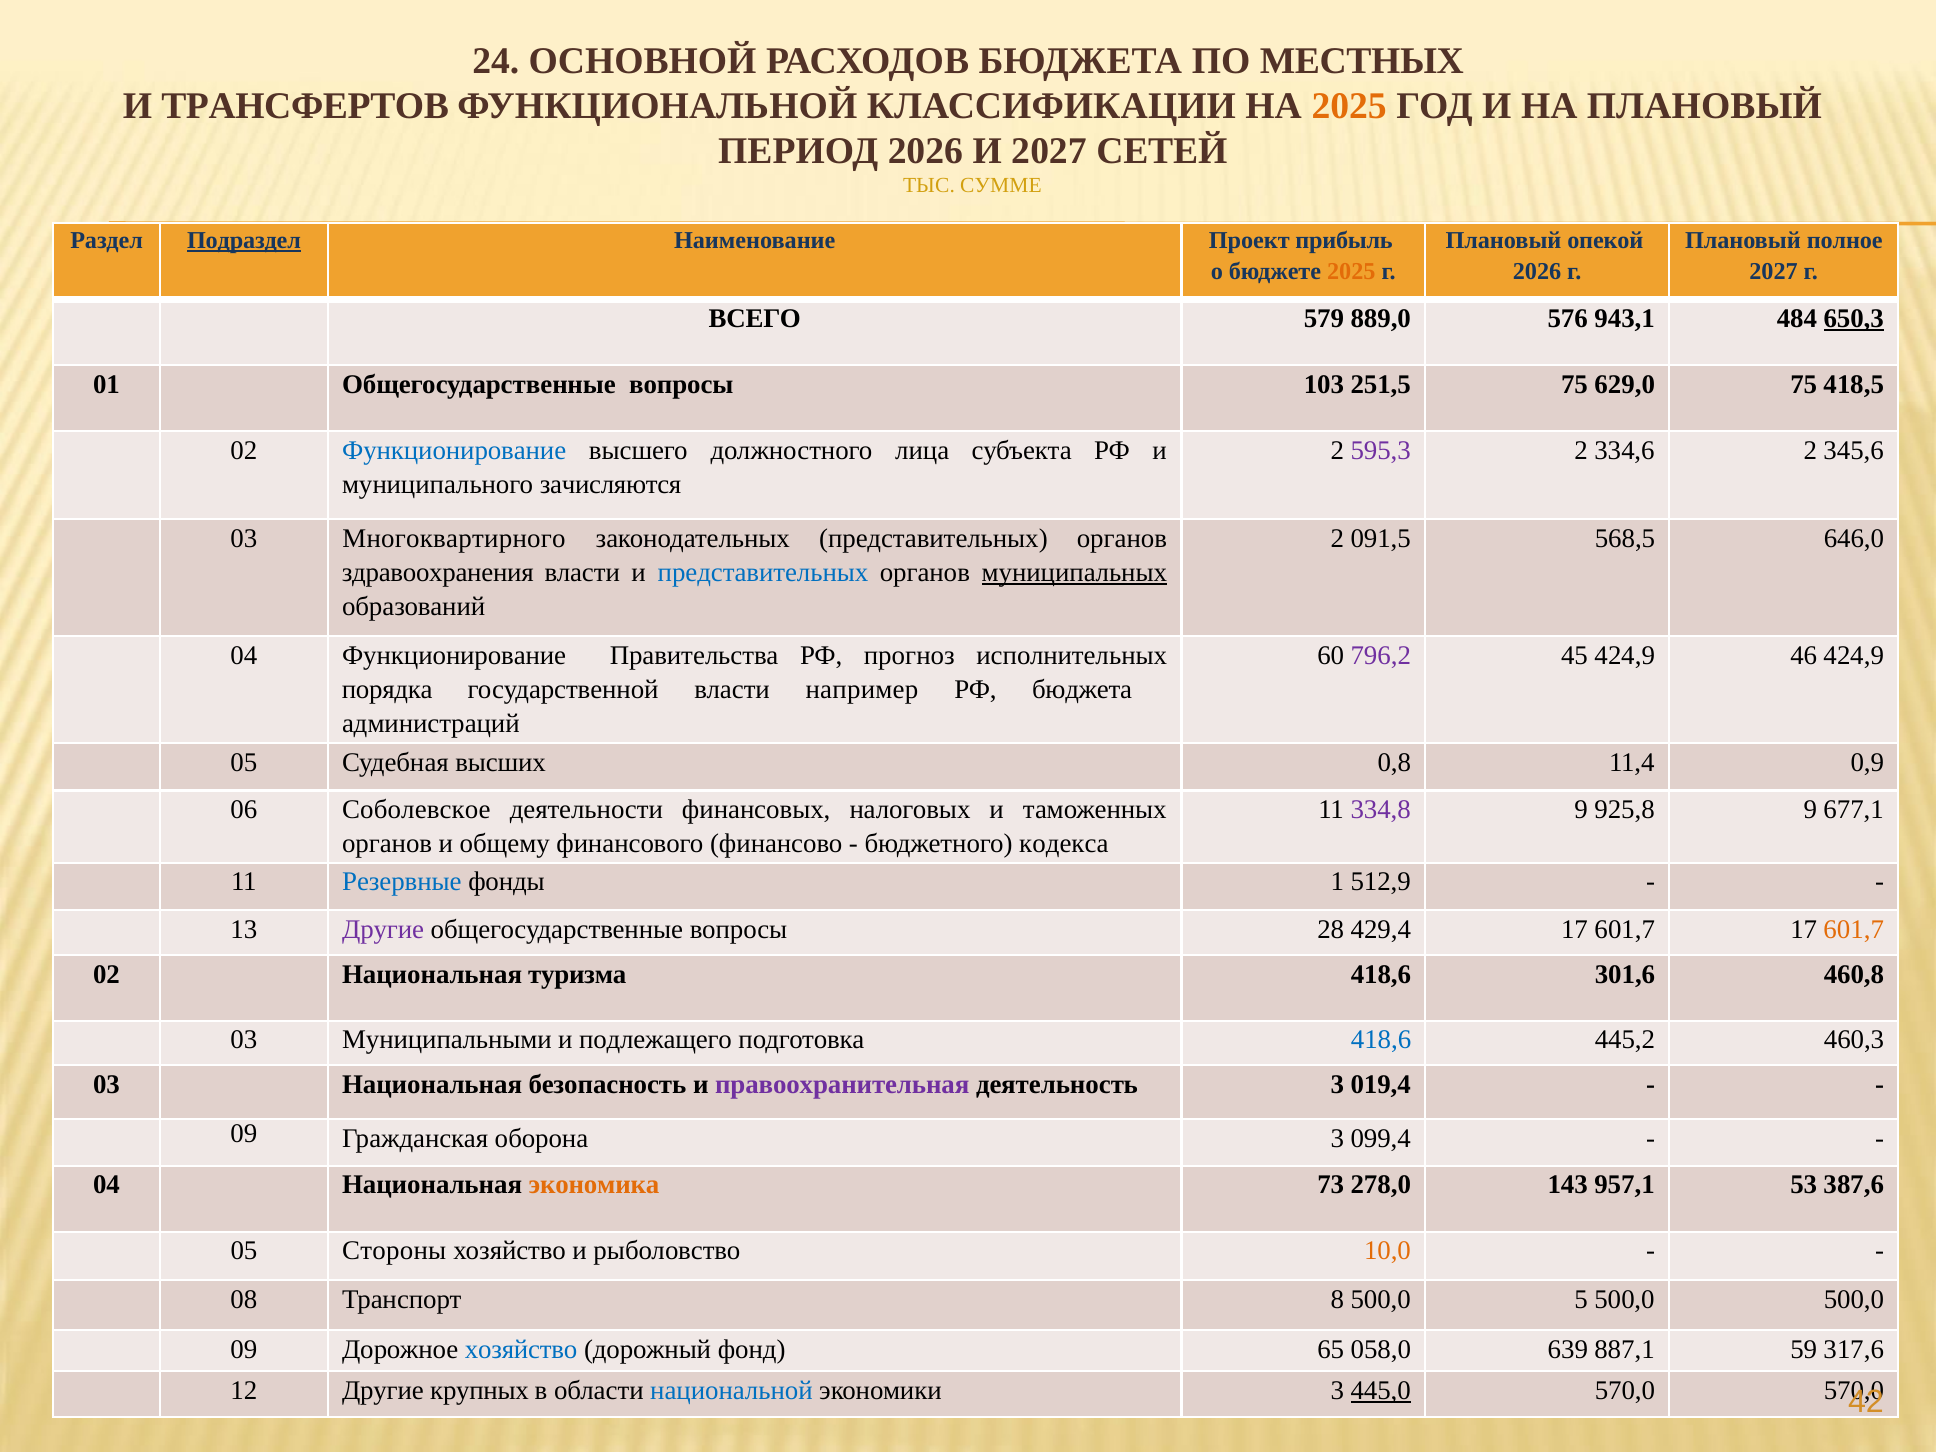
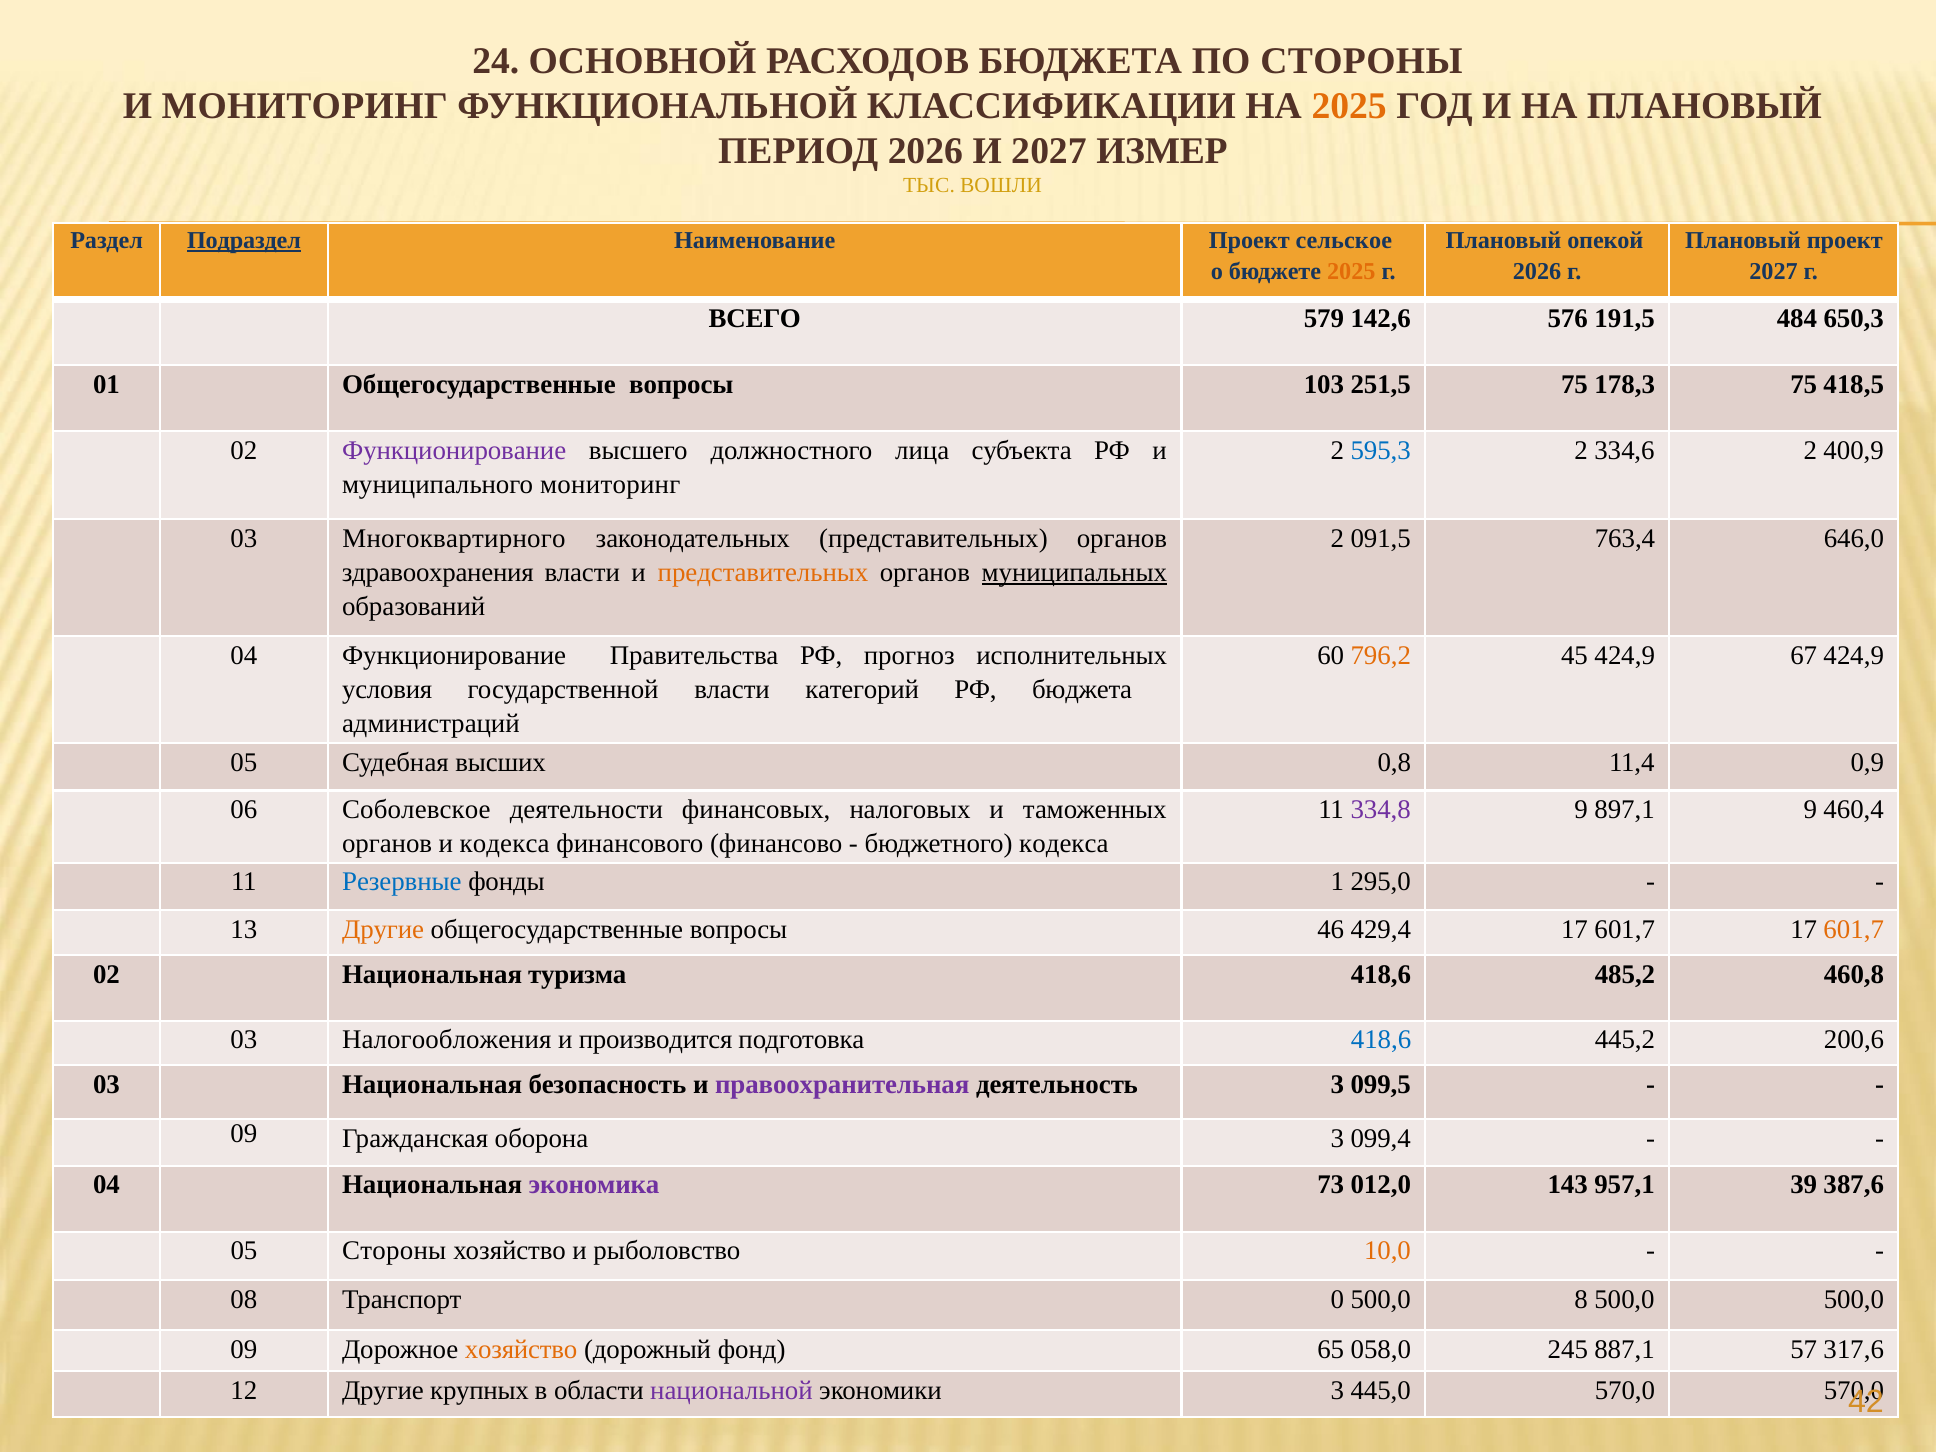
ПО МЕСТНЫХ: МЕСТНЫХ -> СТОРОНЫ
И ТРАНСФЕРТОВ: ТРАНСФЕРТОВ -> МОНИТОРИНГ
СЕТЕЙ: СЕТЕЙ -> ИЗМЕР
СУММЕ: СУММЕ -> ВОШЛИ
прибыль: прибыль -> сельское
Плановый полное: полное -> проект
889,0: 889,0 -> 142,6
943,1: 943,1 -> 191,5
650,3 underline: present -> none
629,0: 629,0 -> 178,3
Функционирование at (454, 450) colour: blue -> purple
595,3 colour: purple -> blue
345,6: 345,6 -> 400,9
муниципального зачисляются: зачисляются -> мониторинг
568,5: 568,5 -> 763,4
представительных at (763, 573) colour: blue -> orange
796,2 colour: purple -> orange
46: 46 -> 67
порядка: порядка -> условия
например: например -> категорий
925,8: 925,8 -> 897,1
677,1: 677,1 -> 460,4
и общему: общему -> кодекса
512,9: 512,9 -> 295,0
Другие at (383, 929) colour: purple -> orange
28: 28 -> 46
301,6: 301,6 -> 485,2
Муниципальными: Муниципальными -> Налогообложения
подлежащего: подлежащего -> производится
460,3: 460,3 -> 200,6
019,4: 019,4 -> 099,5
экономика colour: orange -> purple
278,0: 278,0 -> 012,0
53: 53 -> 39
8: 8 -> 0
5: 5 -> 8
хозяйство at (521, 1350) colour: blue -> orange
639: 639 -> 245
59: 59 -> 57
национальной colour: blue -> purple
445,0 underline: present -> none
